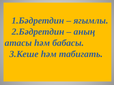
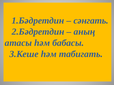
ягымлы: ягымлы -> сәнгать
